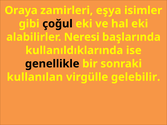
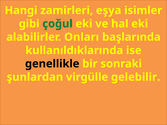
Oraya: Oraya -> Hangi
çoğul colour: black -> green
Neresi: Neresi -> Onları
kullanılan: kullanılan -> şunlardan
